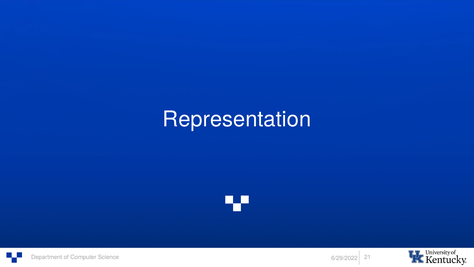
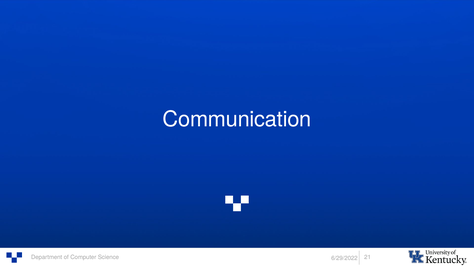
Representation: Representation -> Communication
